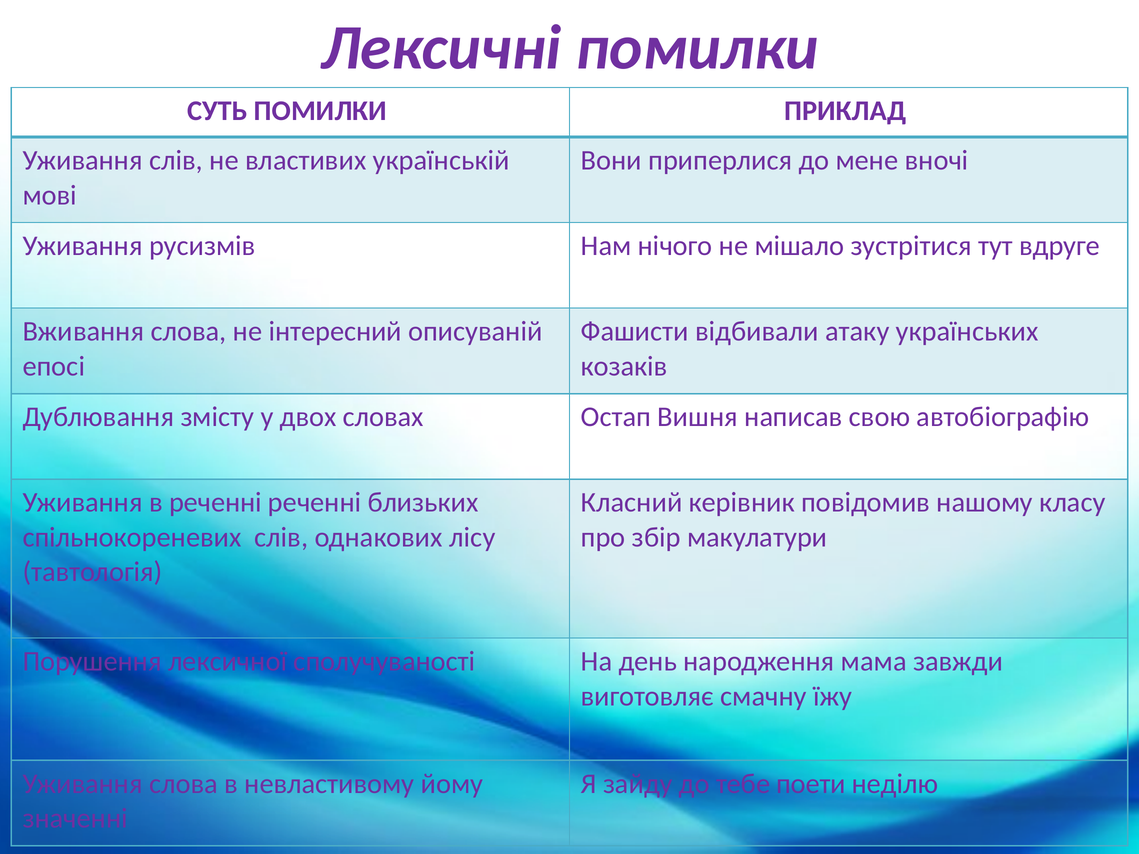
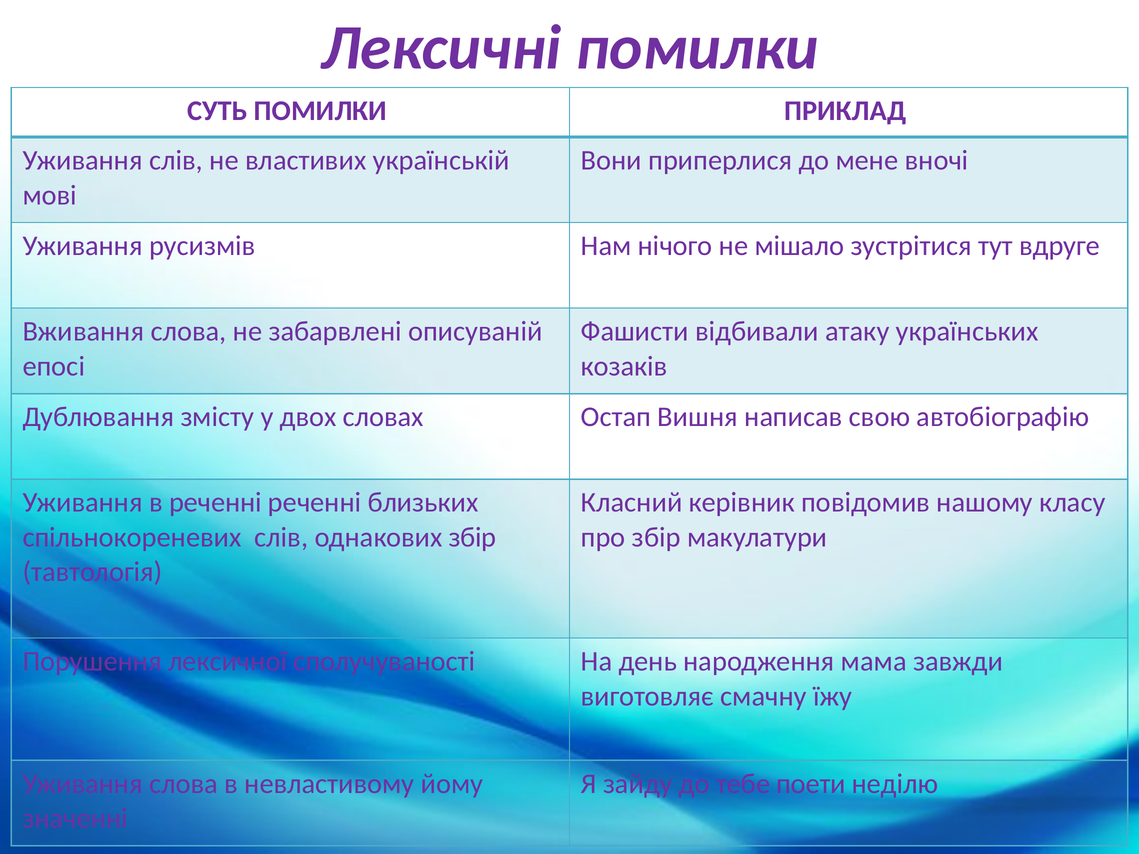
інтересний: інтересний -> забарвлені
однакових лісу: лісу -> збір
